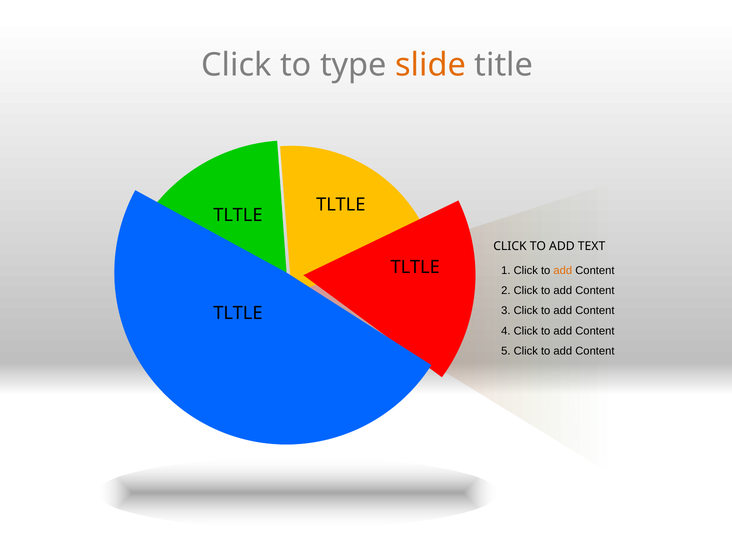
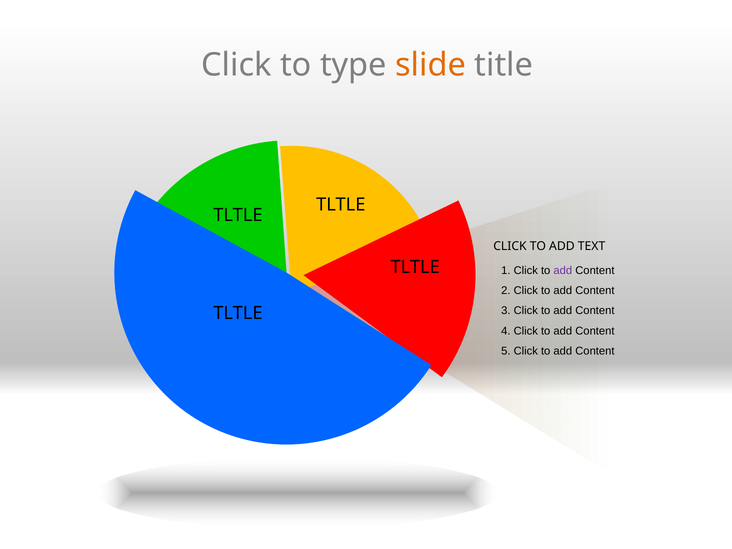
add at (563, 270) colour: orange -> purple
